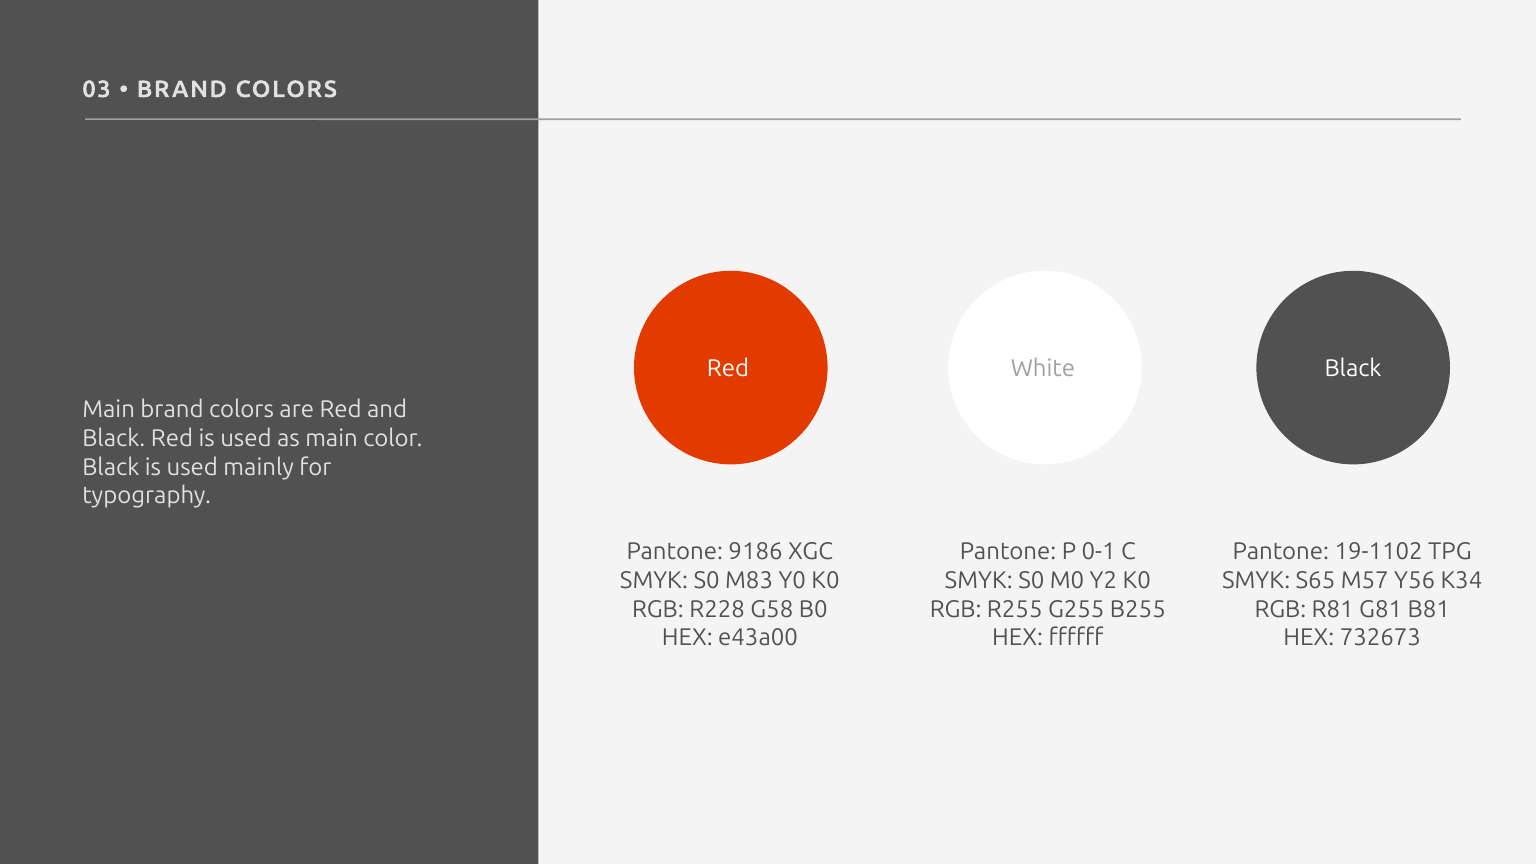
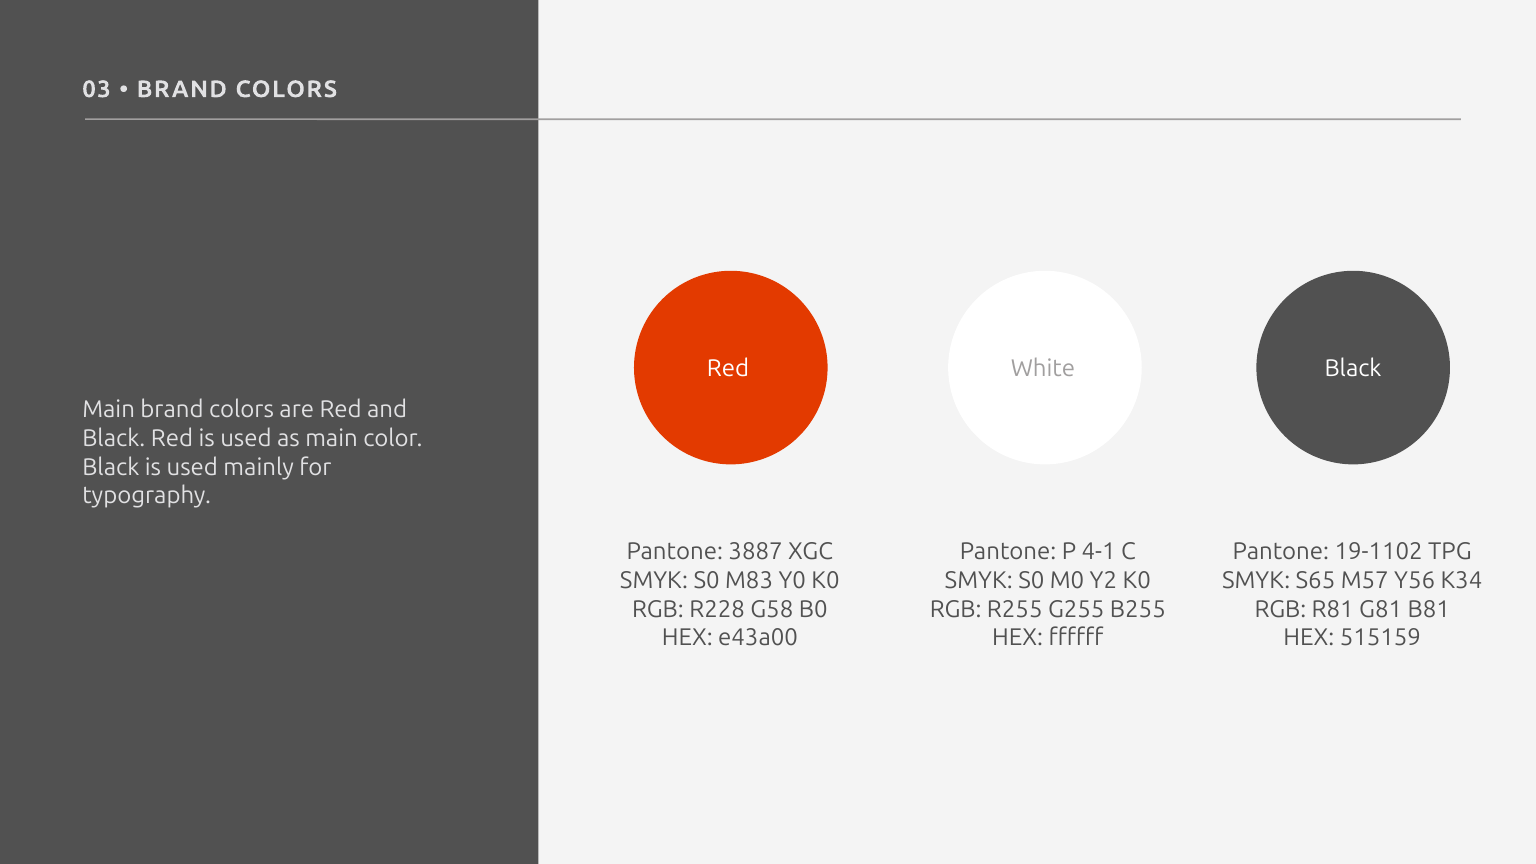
9186: 9186 -> 3887
0-1: 0-1 -> 4-1
732673: 732673 -> 515159
